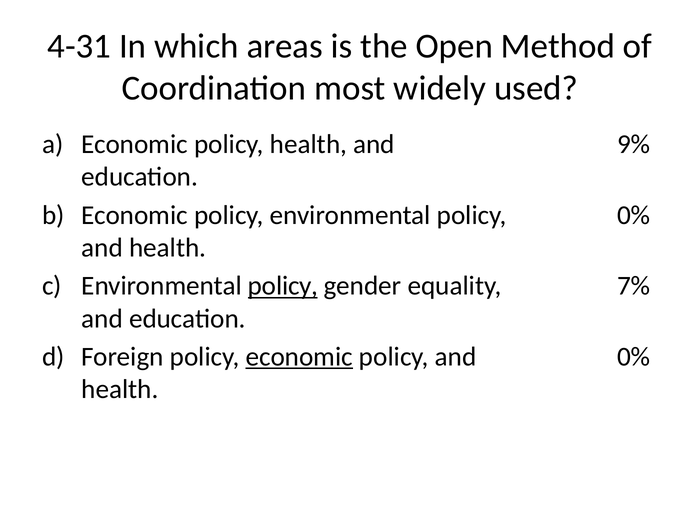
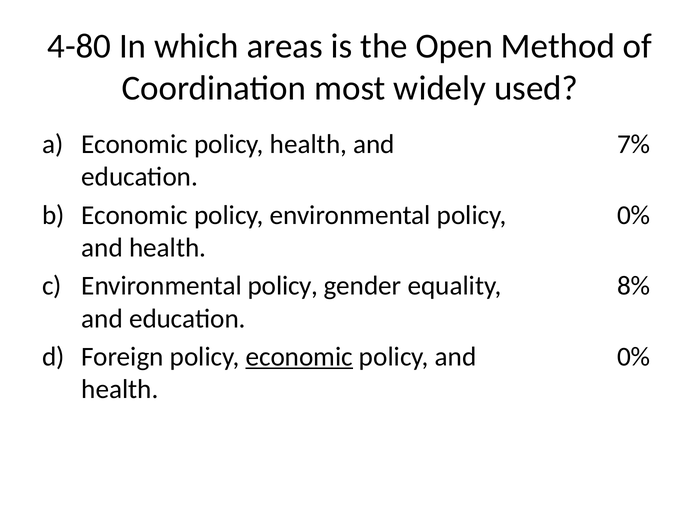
4-31: 4-31 -> 4-80
9%: 9% -> 7%
policy at (283, 286) underline: present -> none
7%: 7% -> 8%
